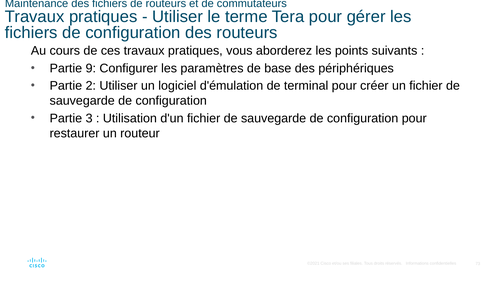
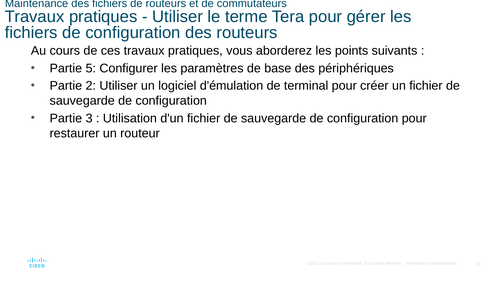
9: 9 -> 5
